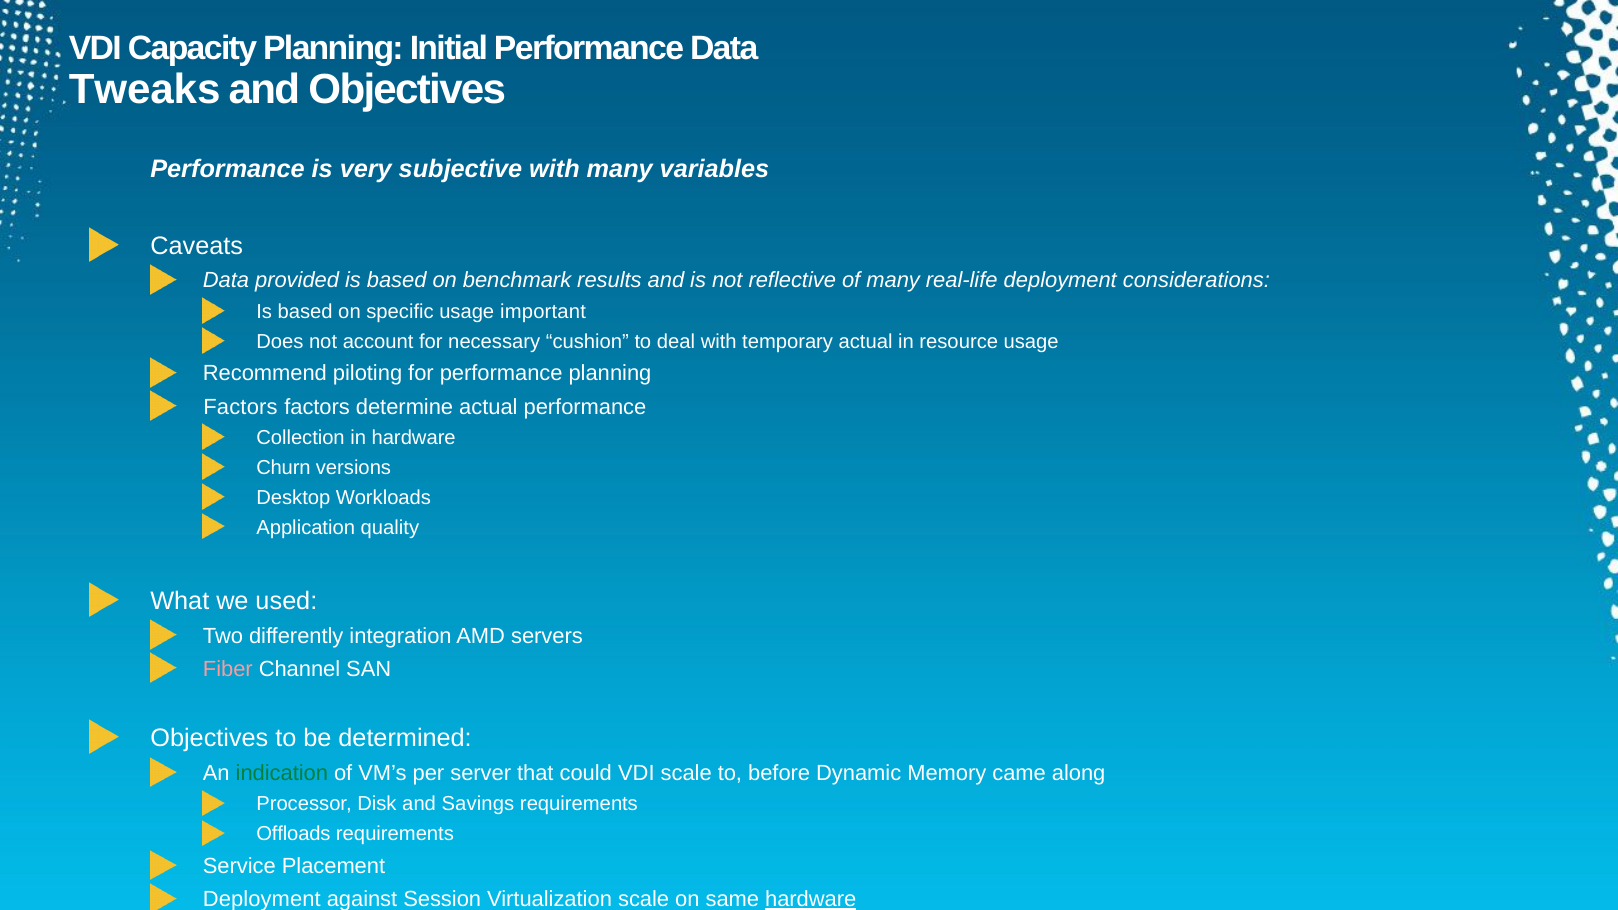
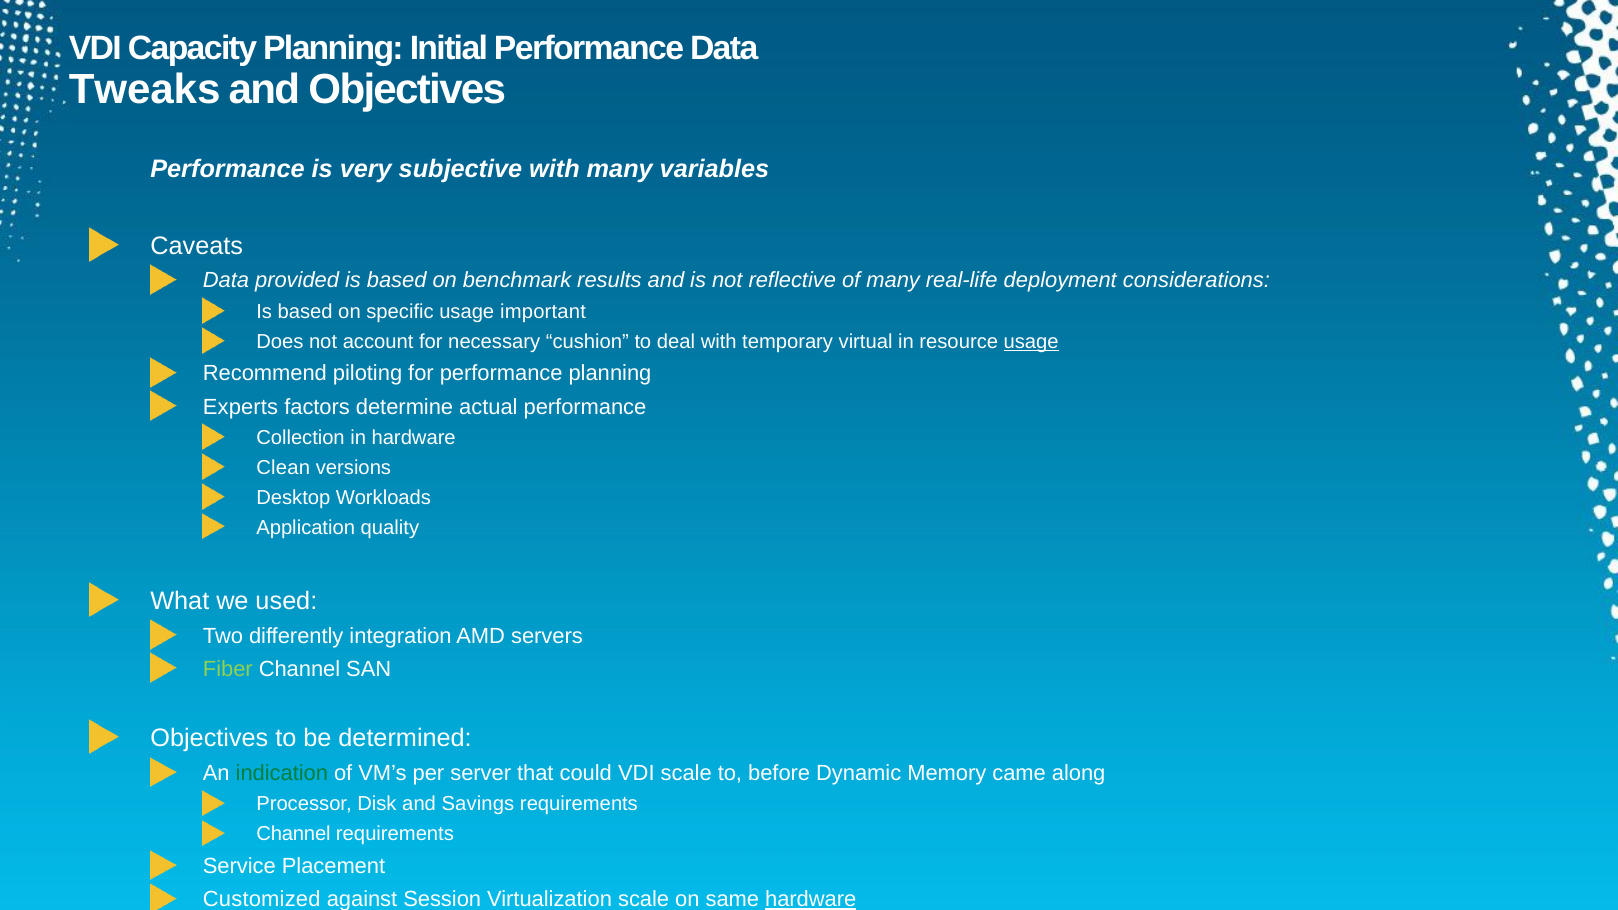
temporary actual: actual -> virtual
usage at (1031, 342) underline: none -> present
Factors at (240, 407): Factors -> Experts
Churn: Churn -> Clean
Fiber colour: pink -> light green
Offloads at (293, 834): Offloads -> Channel
Deployment at (262, 900): Deployment -> Customized
